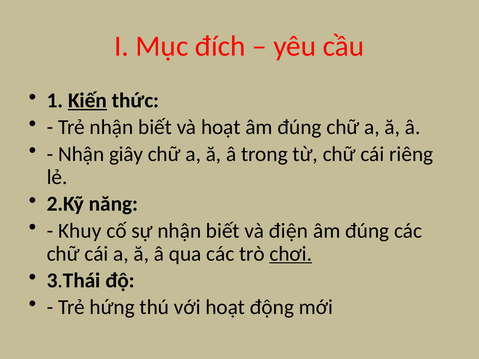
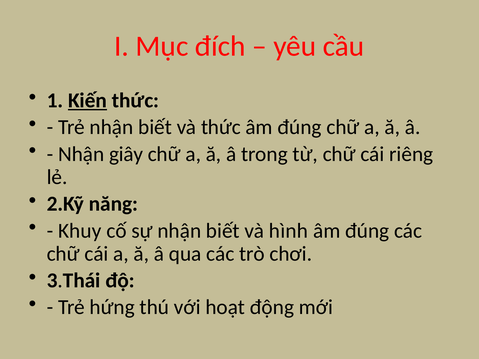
và hoạt: hoạt -> thức
điện: điện -> hình
chơi underline: present -> none
